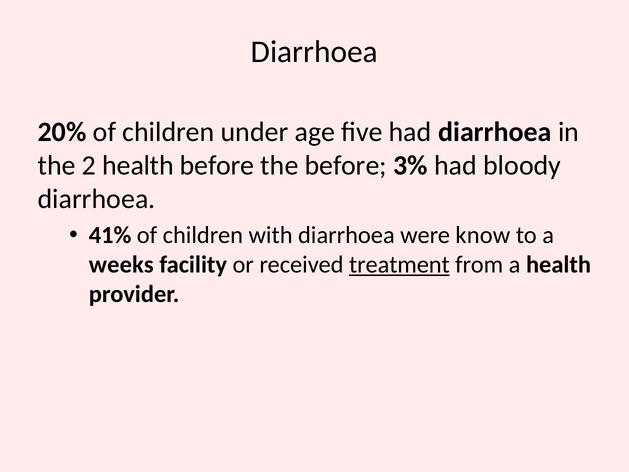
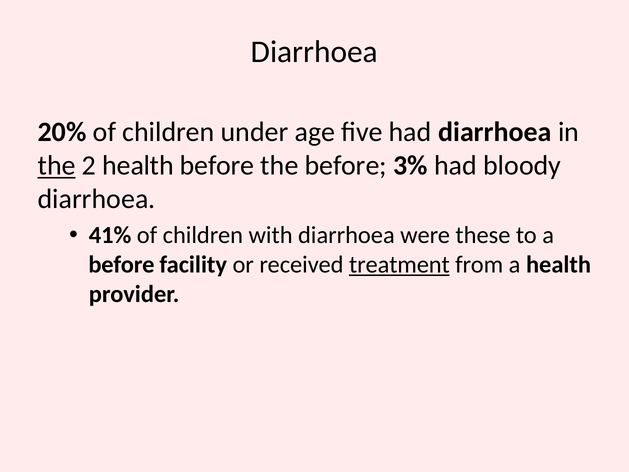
the at (57, 166) underline: none -> present
know: know -> these
weeks at (121, 265): weeks -> before
